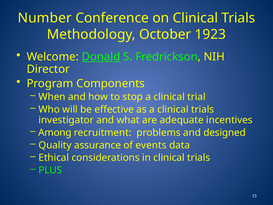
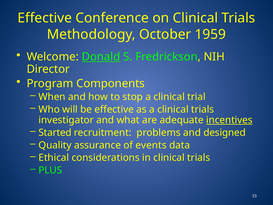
Number at (45, 18): Number -> Effective
1923: 1923 -> 1959
incentives underline: none -> present
Among: Among -> Started
